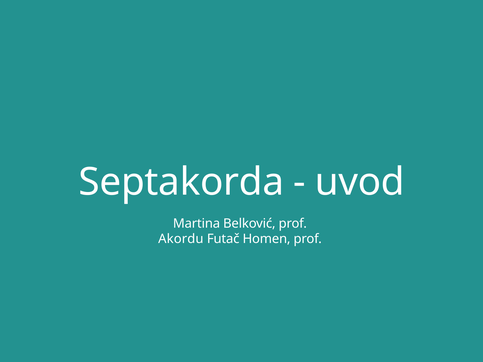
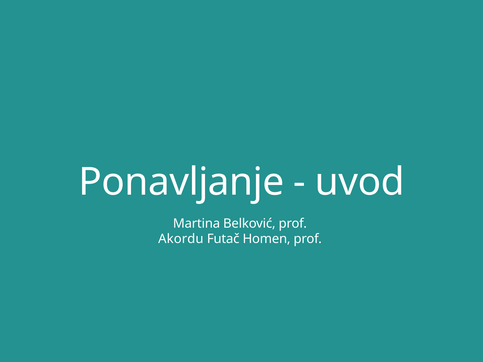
Septakorda: Septakorda -> Ponavljanje
